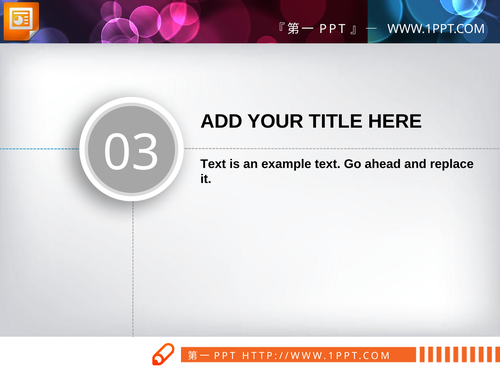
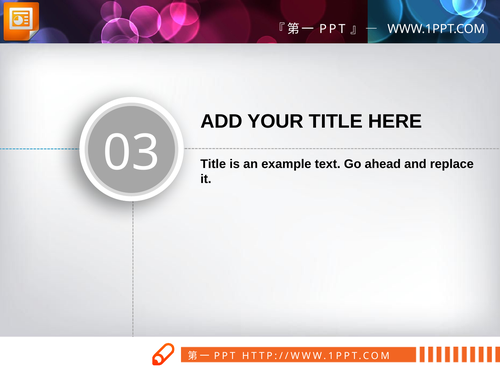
Text at (213, 164): Text -> Title
